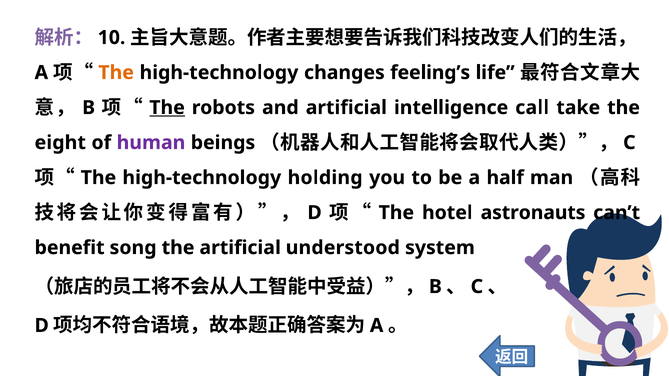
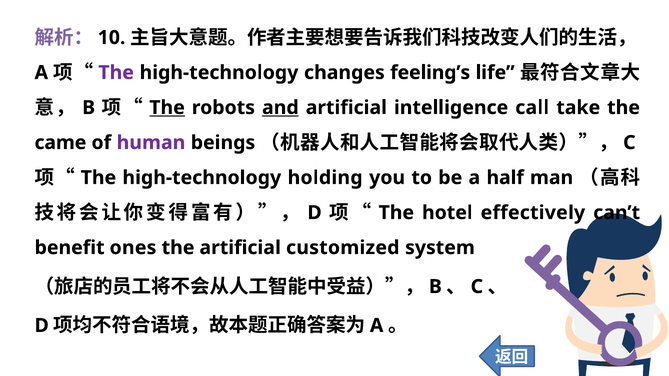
The at (116, 73) colour: orange -> purple
and underline: none -> present
eight: eight -> came
astronauts: astronauts -> effectively
song: song -> ones
understood: understood -> customized
